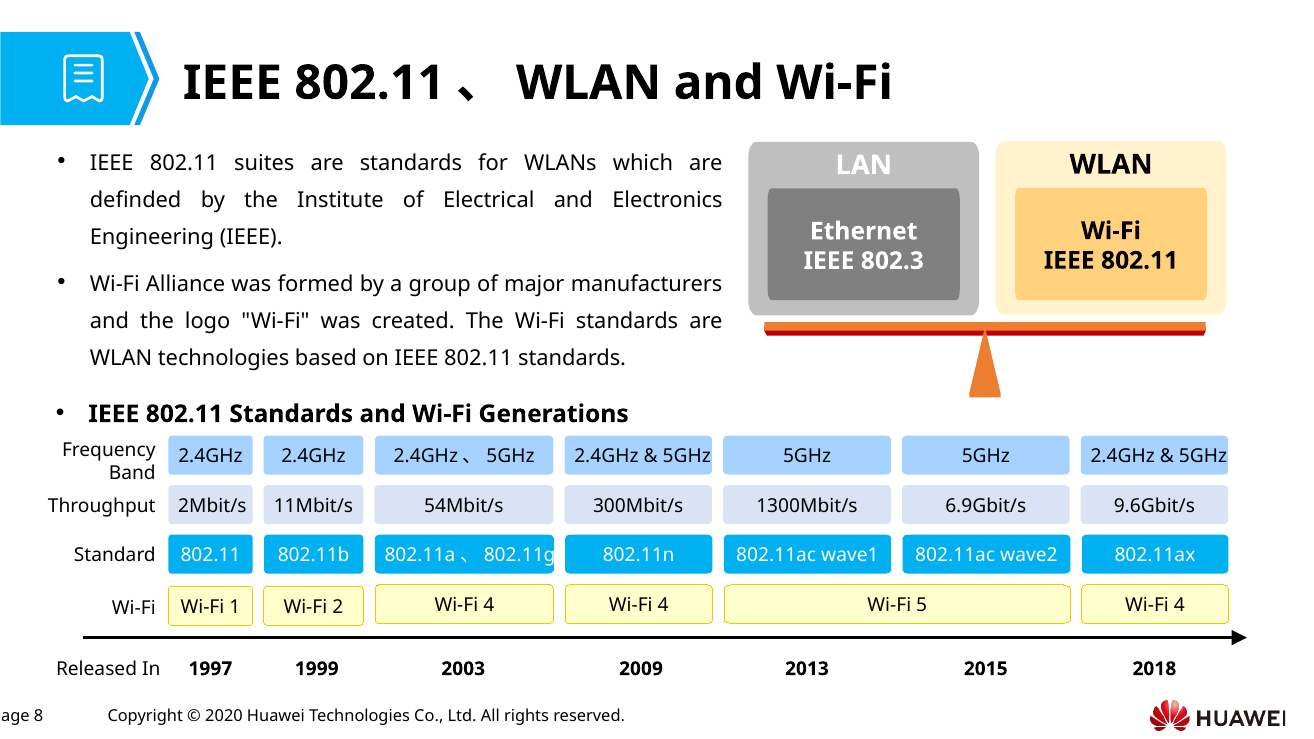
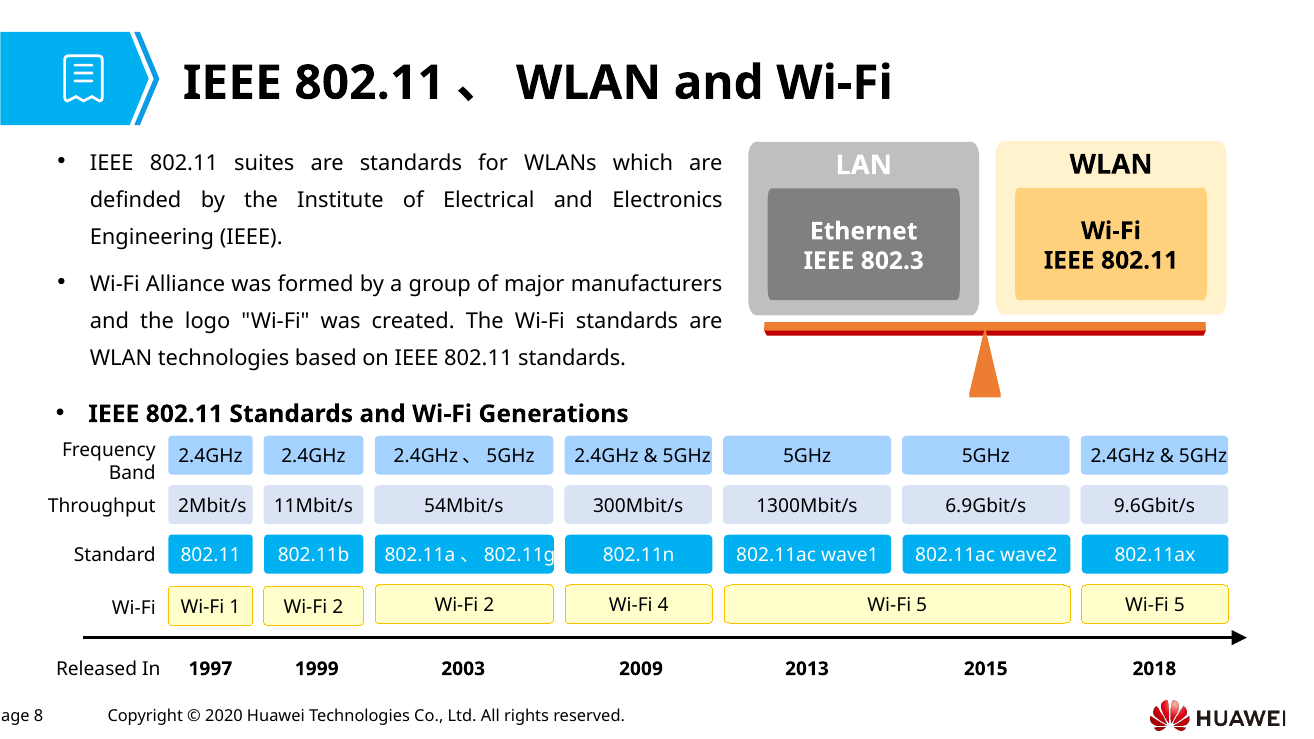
4 at (489, 606): 4 -> 2
4 at (1179, 606): 4 -> 5
